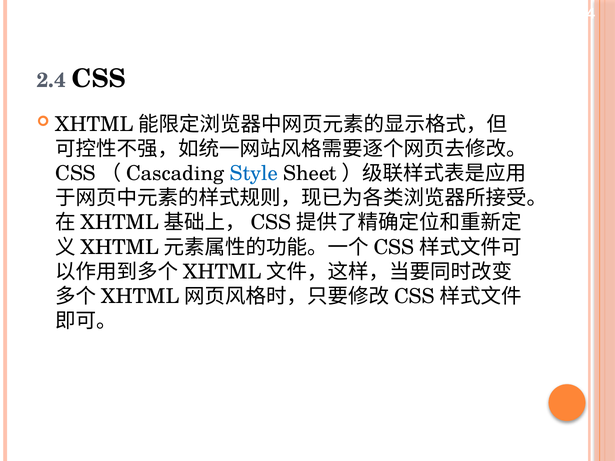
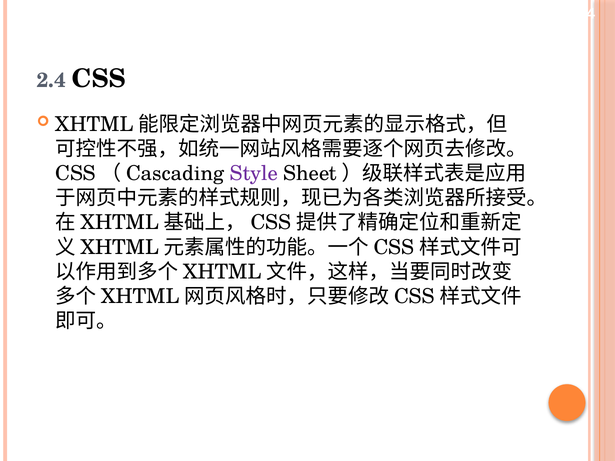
Style colour: blue -> purple
